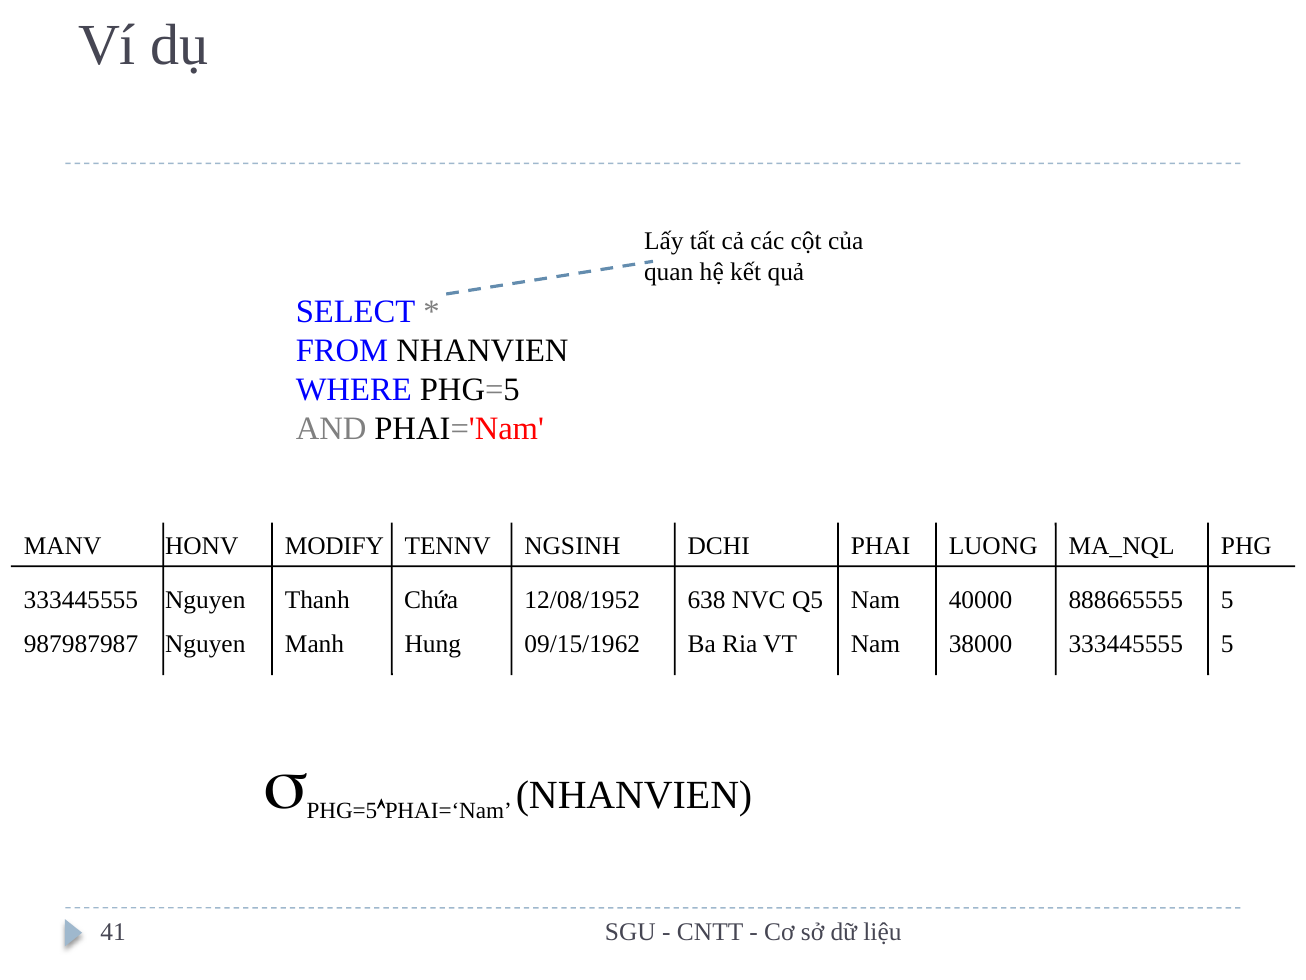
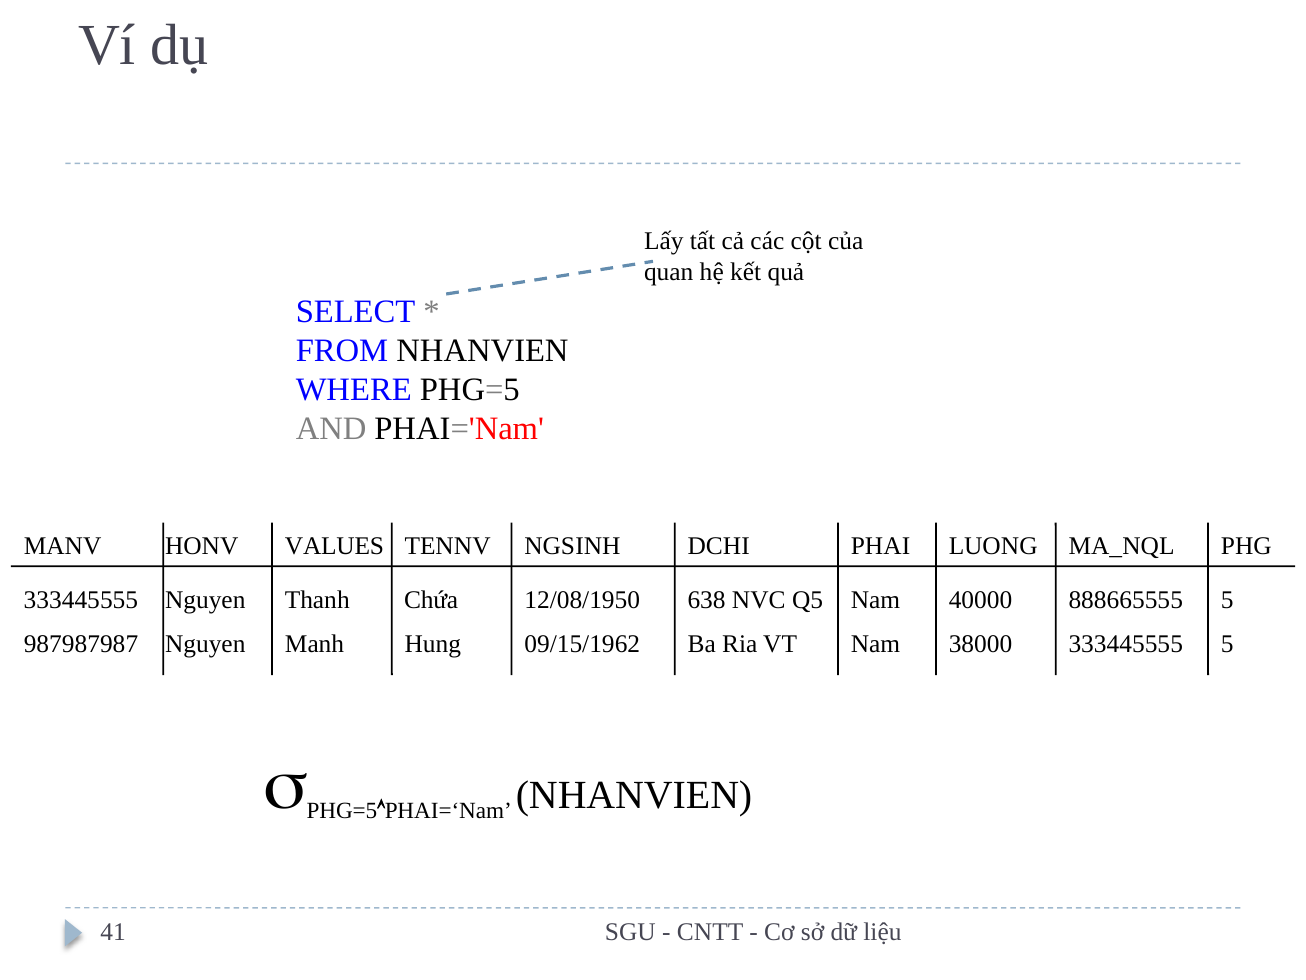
MODIFY: MODIFY -> VALUES
12/08/1952: 12/08/1952 -> 12/08/1950
